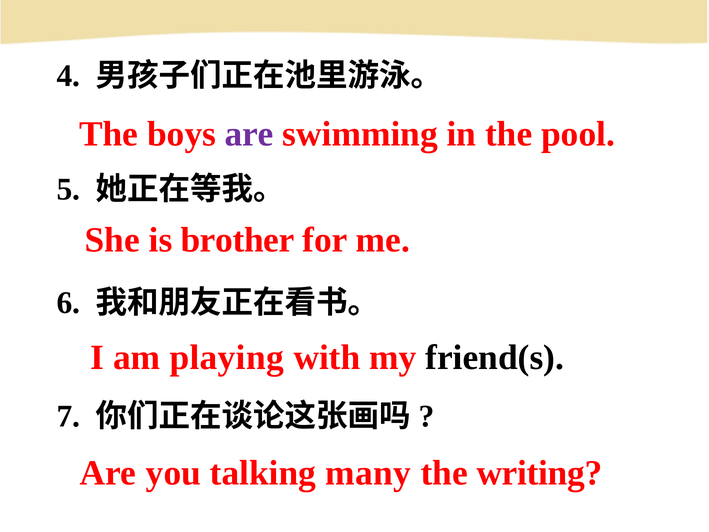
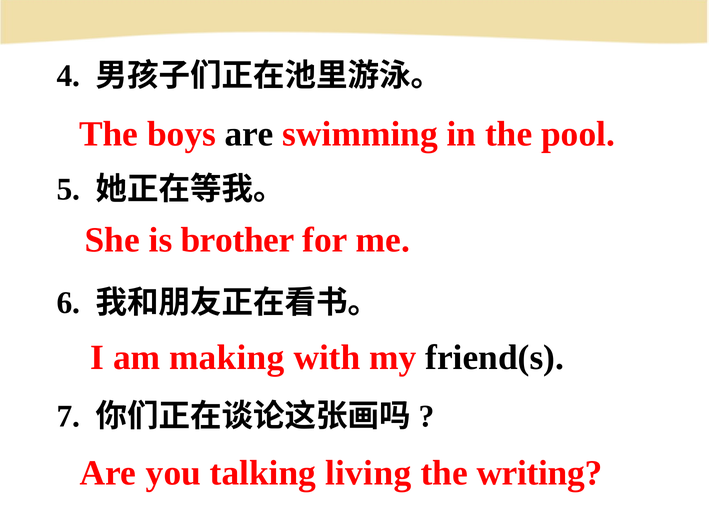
are at (249, 134) colour: purple -> black
playing: playing -> making
many: many -> living
